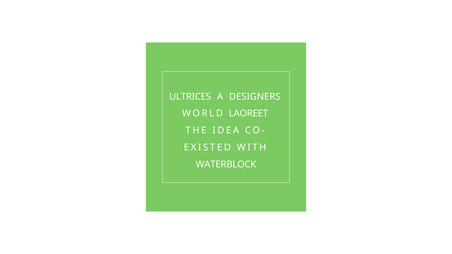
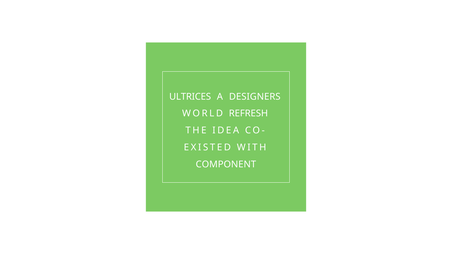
LAOREET: LAOREET -> REFRESH
WATERBLOCK: WATERBLOCK -> COMPONENT
